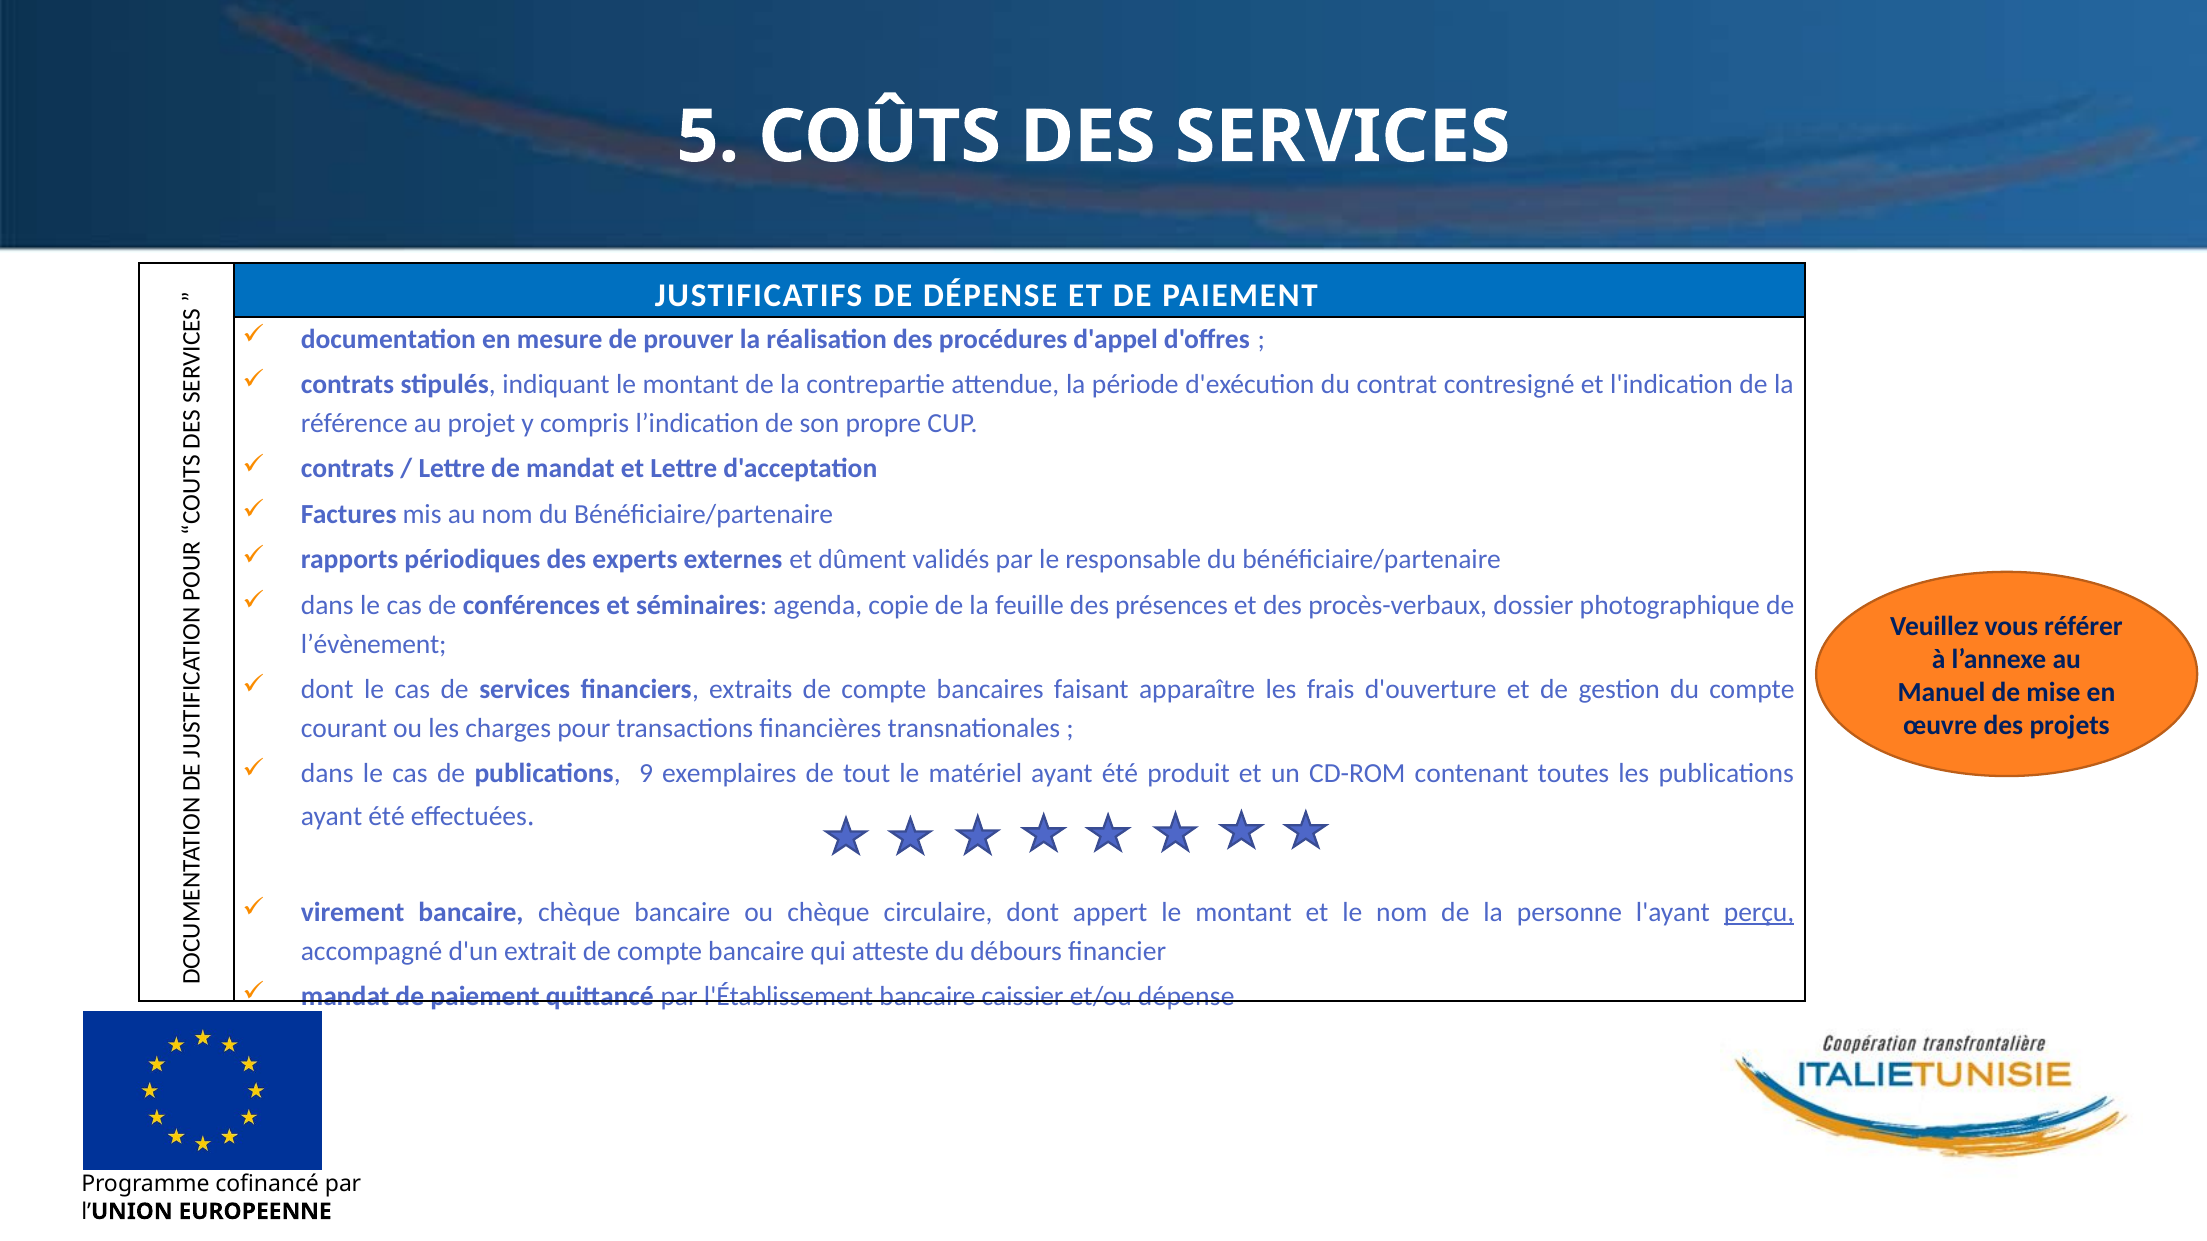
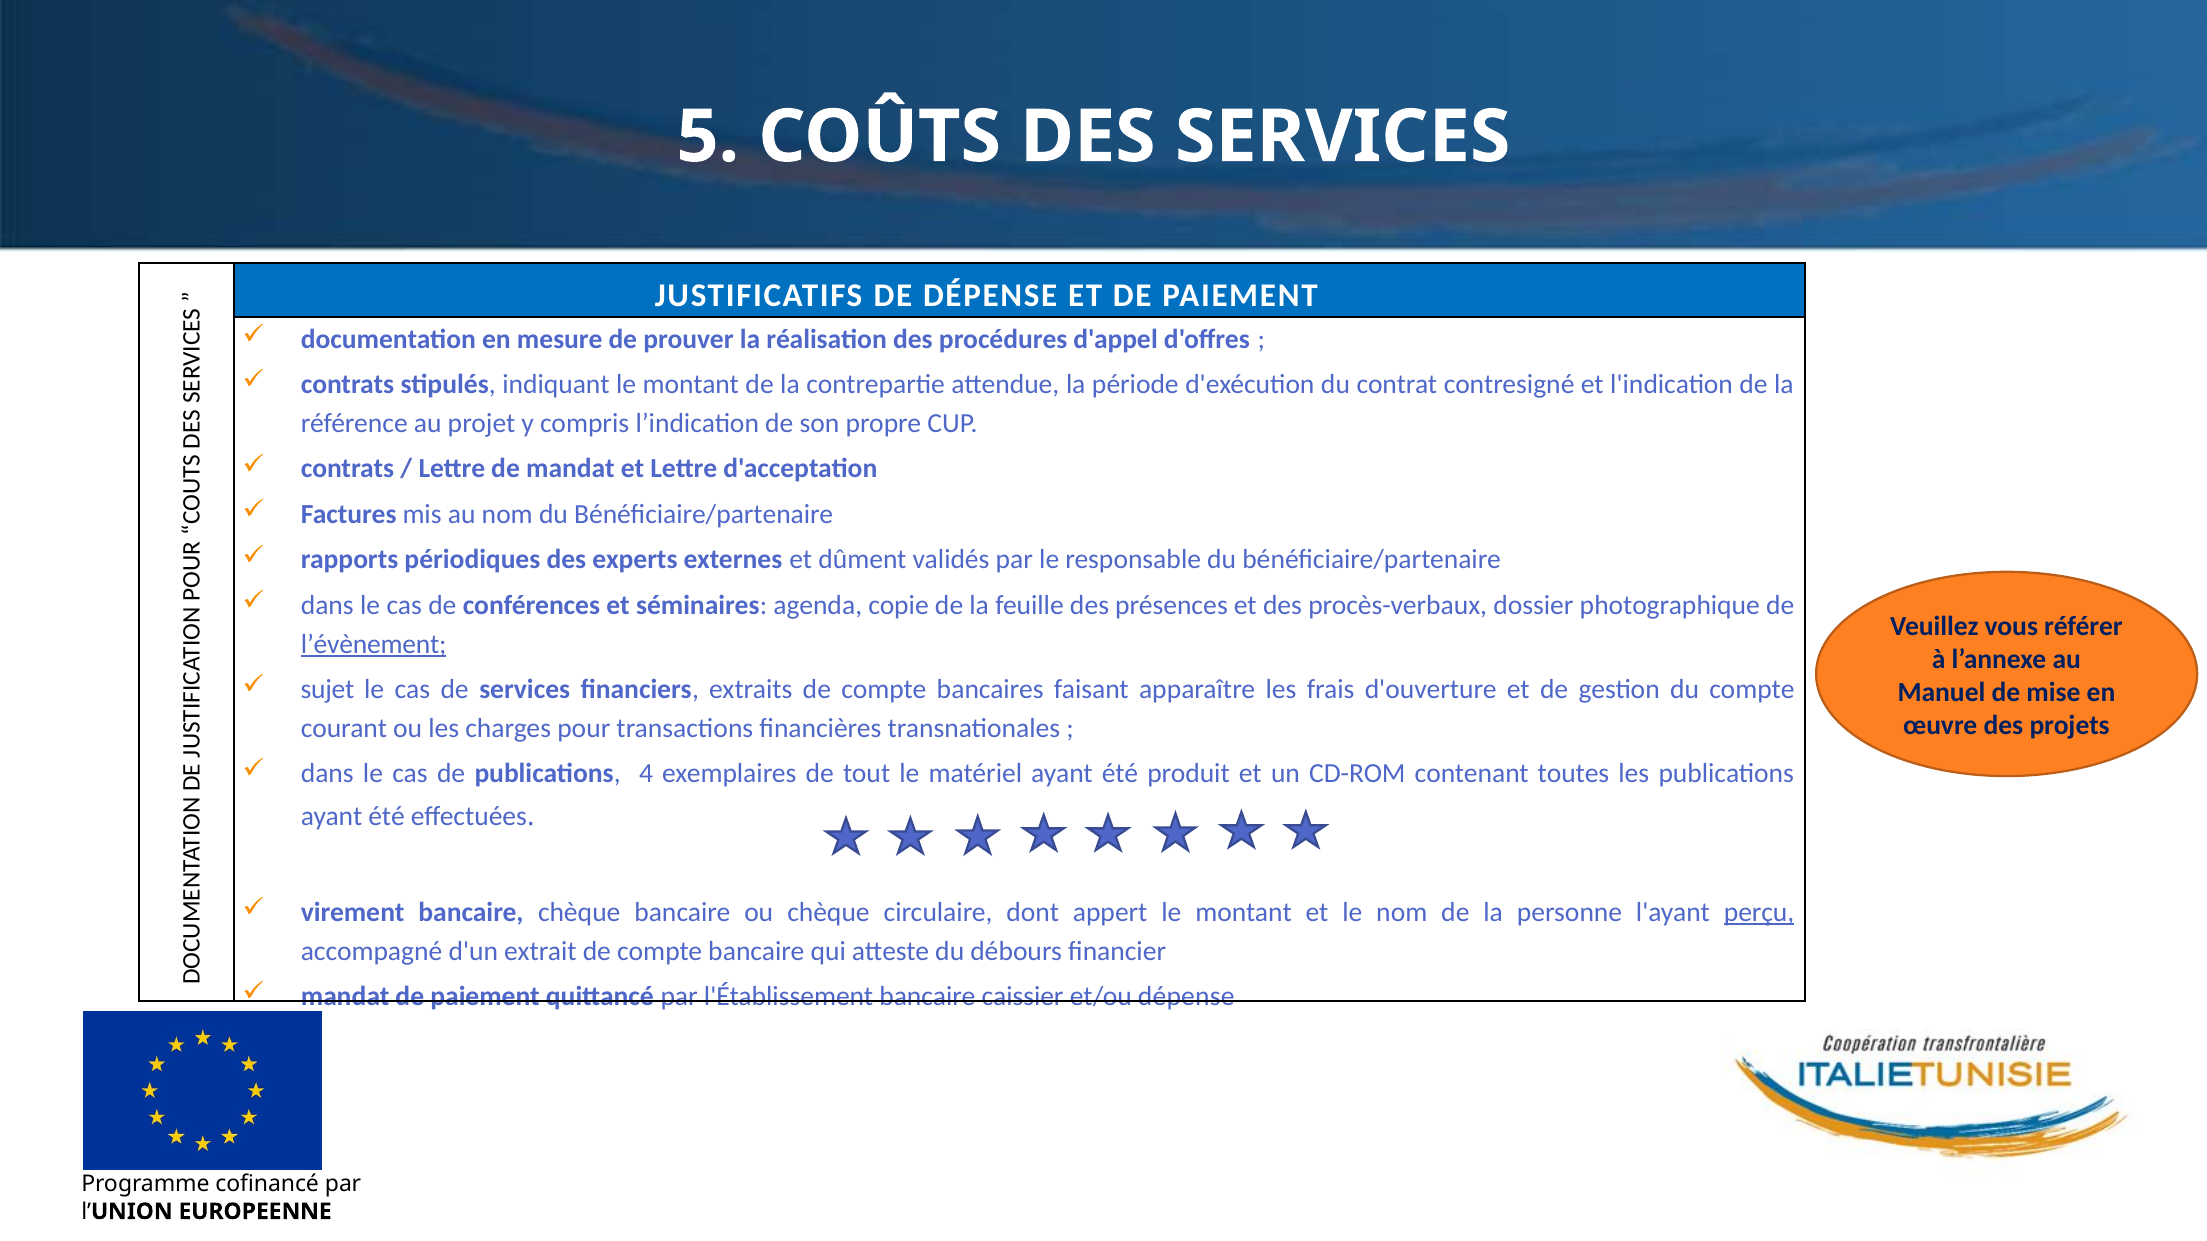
l’évènement underline: none -> present
dont at (327, 690): dont -> sujet
9: 9 -> 4
